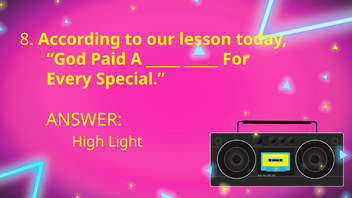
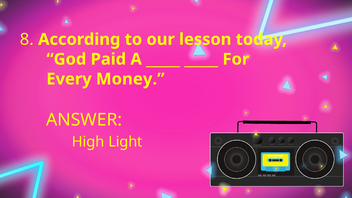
Special: Special -> Money
